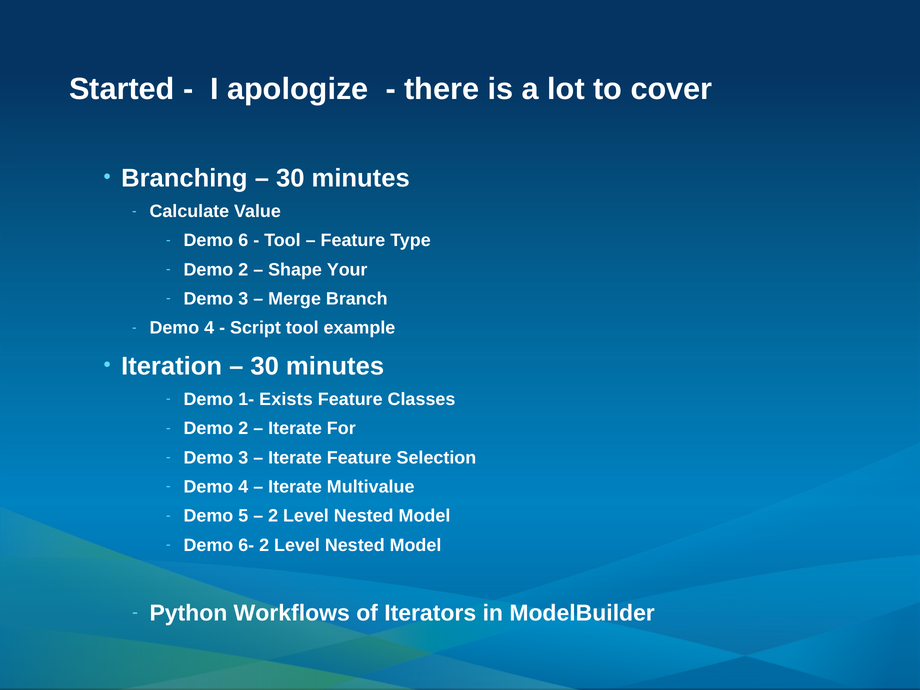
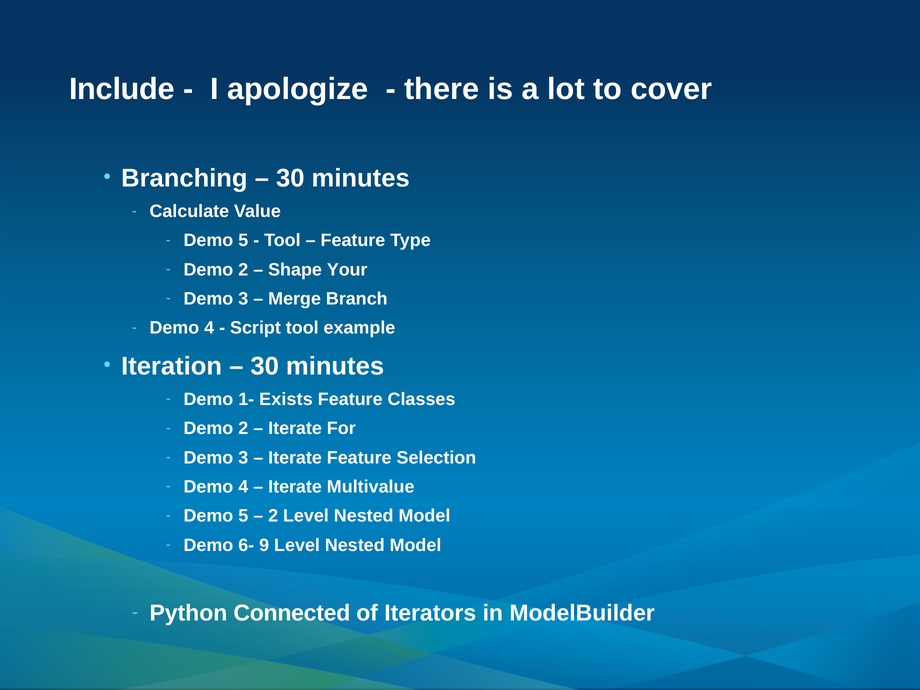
Started: Started -> Include
6 at (243, 241): 6 -> 5
6- 2: 2 -> 9
Workflows: Workflows -> Connected
